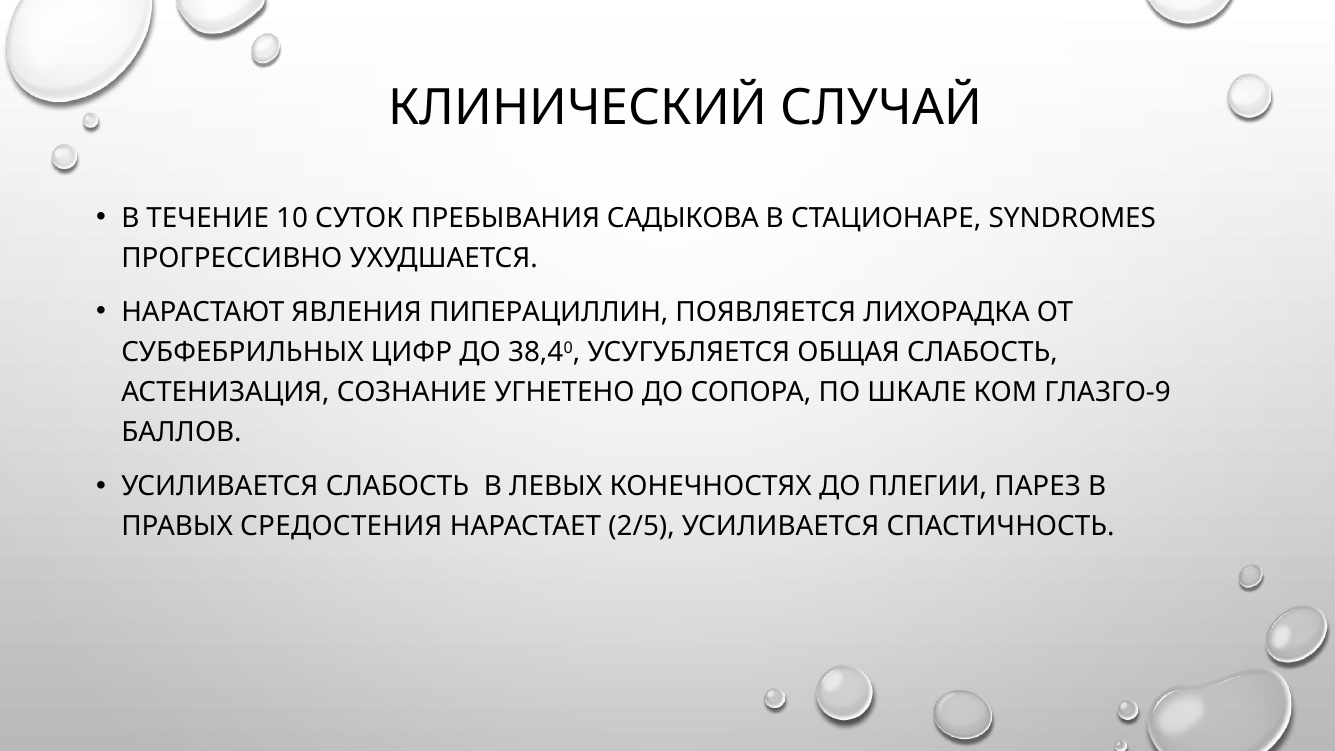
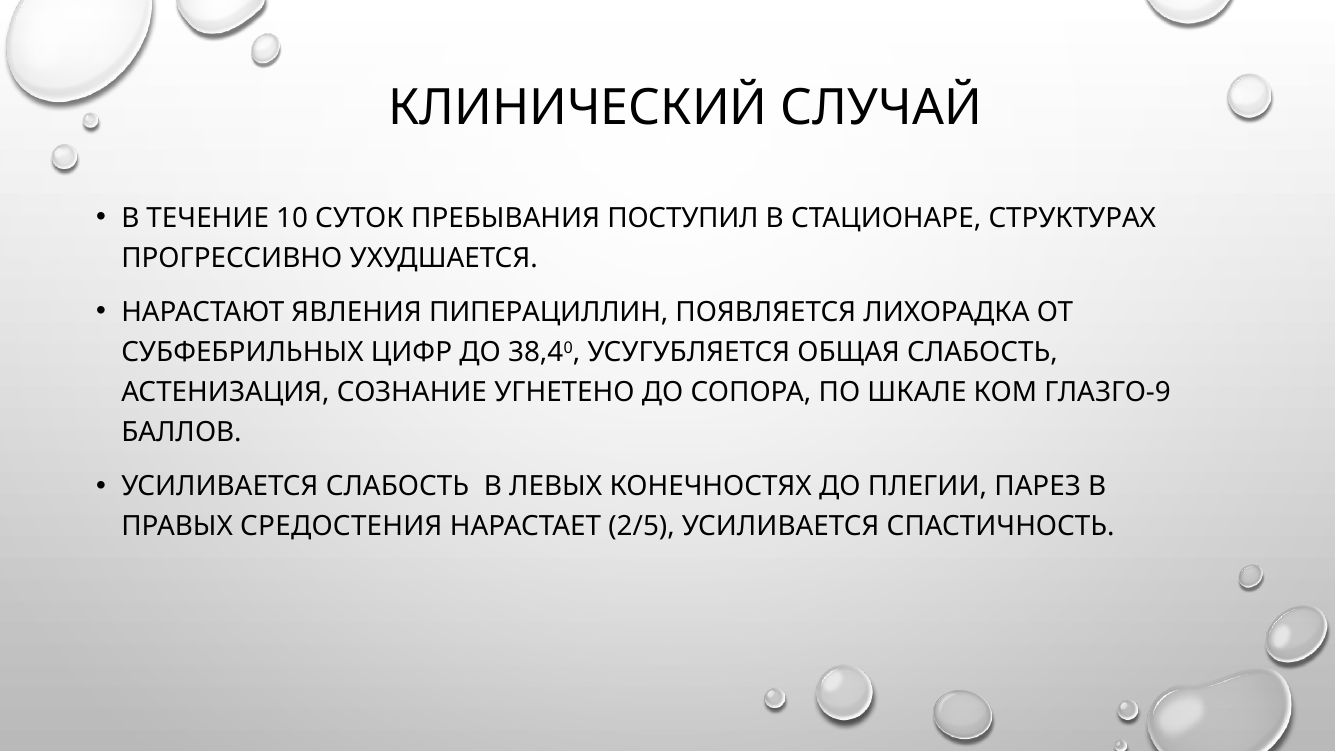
САДЫКОВА: САДЫКОВА -> ПОСТУПИЛ
SYNDROMES: SYNDROMES -> СТРУКТУРАХ
